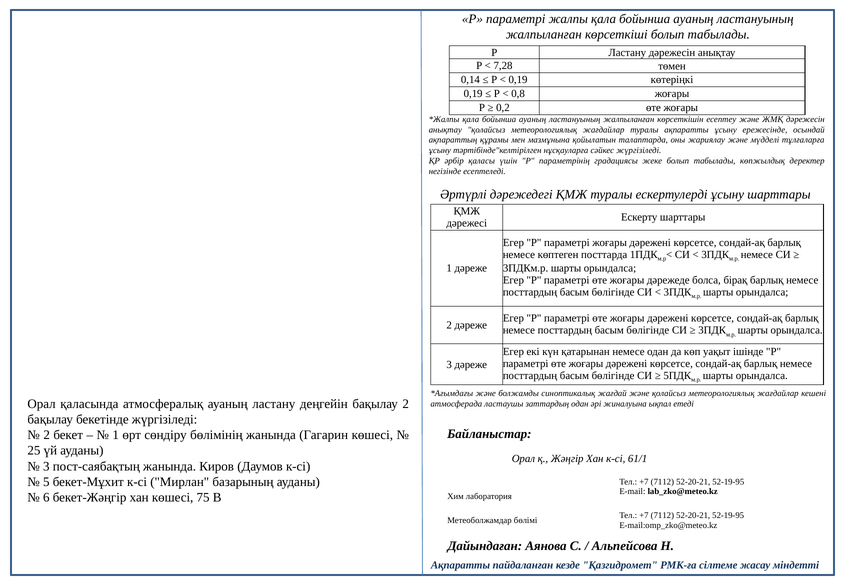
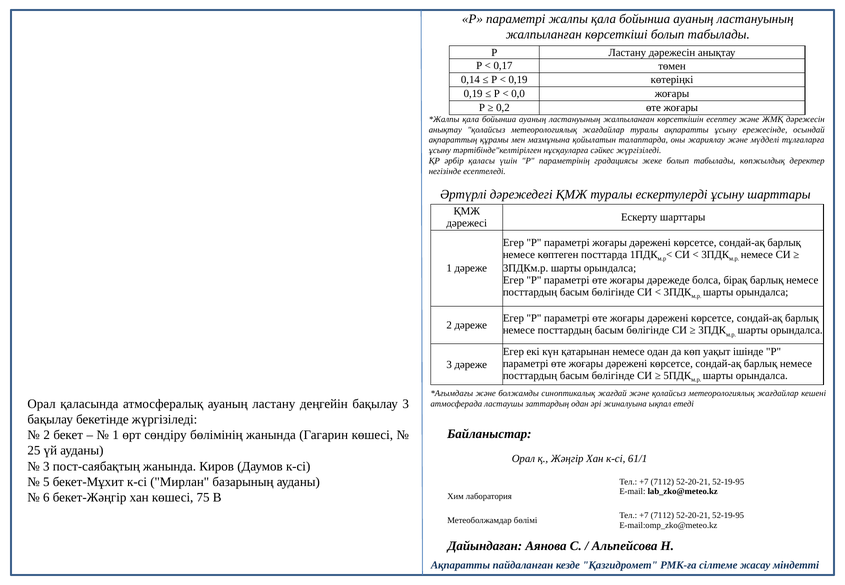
7,28: 7,28 -> 0,17
0,8: 0,8 -> 0,0
бақылау 2: 2 -> 3
